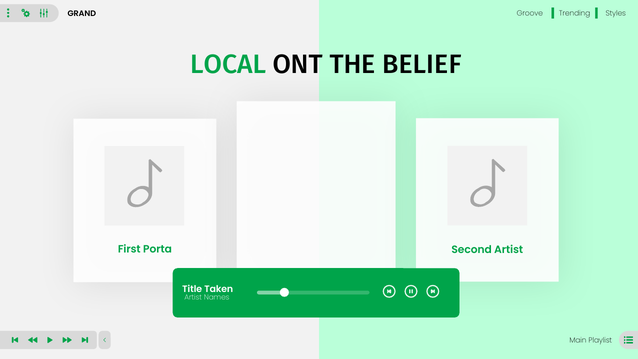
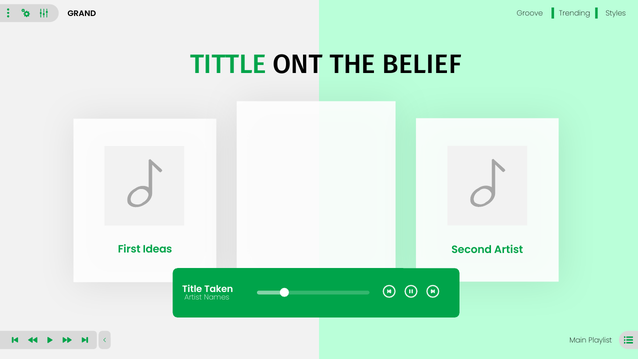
LOCAL: LOCAL -> TITTLE
Porta: Porta -> Ideas
